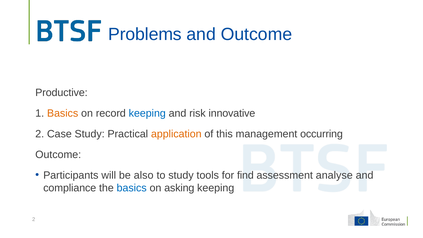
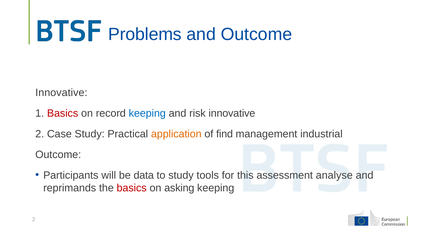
Productive at (61, 93): Productive -> Innovative
Basics at (63, 113) colour: orange -> red
this: this -> find
occurring: occurring -> industrial
also: also -> data
find: find -> this
compliance: compliance -> reprimands
basics at (132, 188) colour: blue -> red
